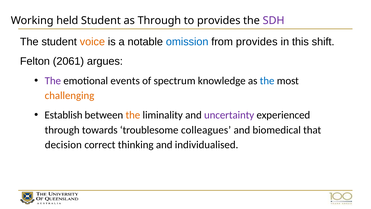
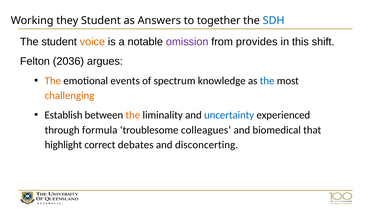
held: held -> they
as Through: Through -> Answers
to provides: provides -> together
SDH colour: purple -> blue
omission colour: blue -> purple
2061: 2061 -> 2036
The at (53, 81) colour: purple -> orange
uncertainty colour: purple -> blue
towards: towards -> formula
decision: decision -> highlight
thinking: thinking -> debates
individualised: individualised -> disconcerting
